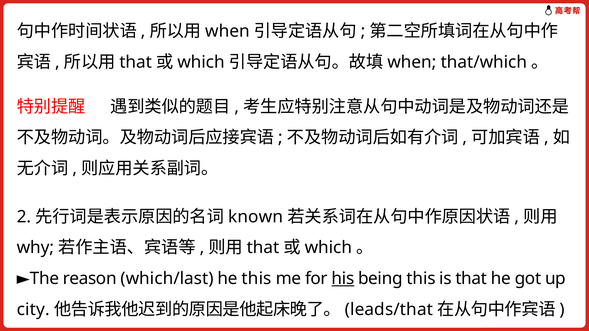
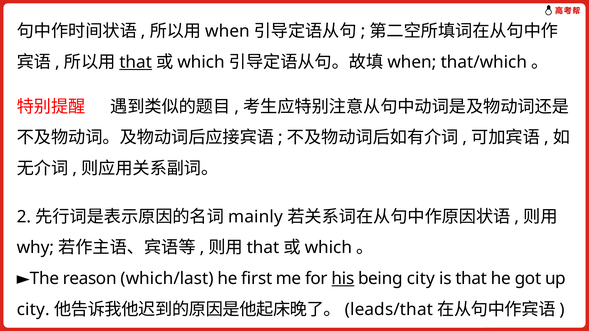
that at (136, 62) underline: none -> present
known: known -> mainly
he this: this -> first
being this: this -> city
